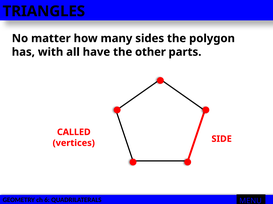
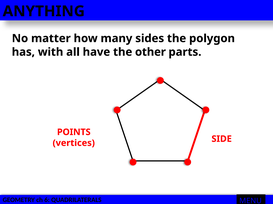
TRIANGLES: TRIANGLES -> ANYTHING
CALLED: CALLED -> POINTS
